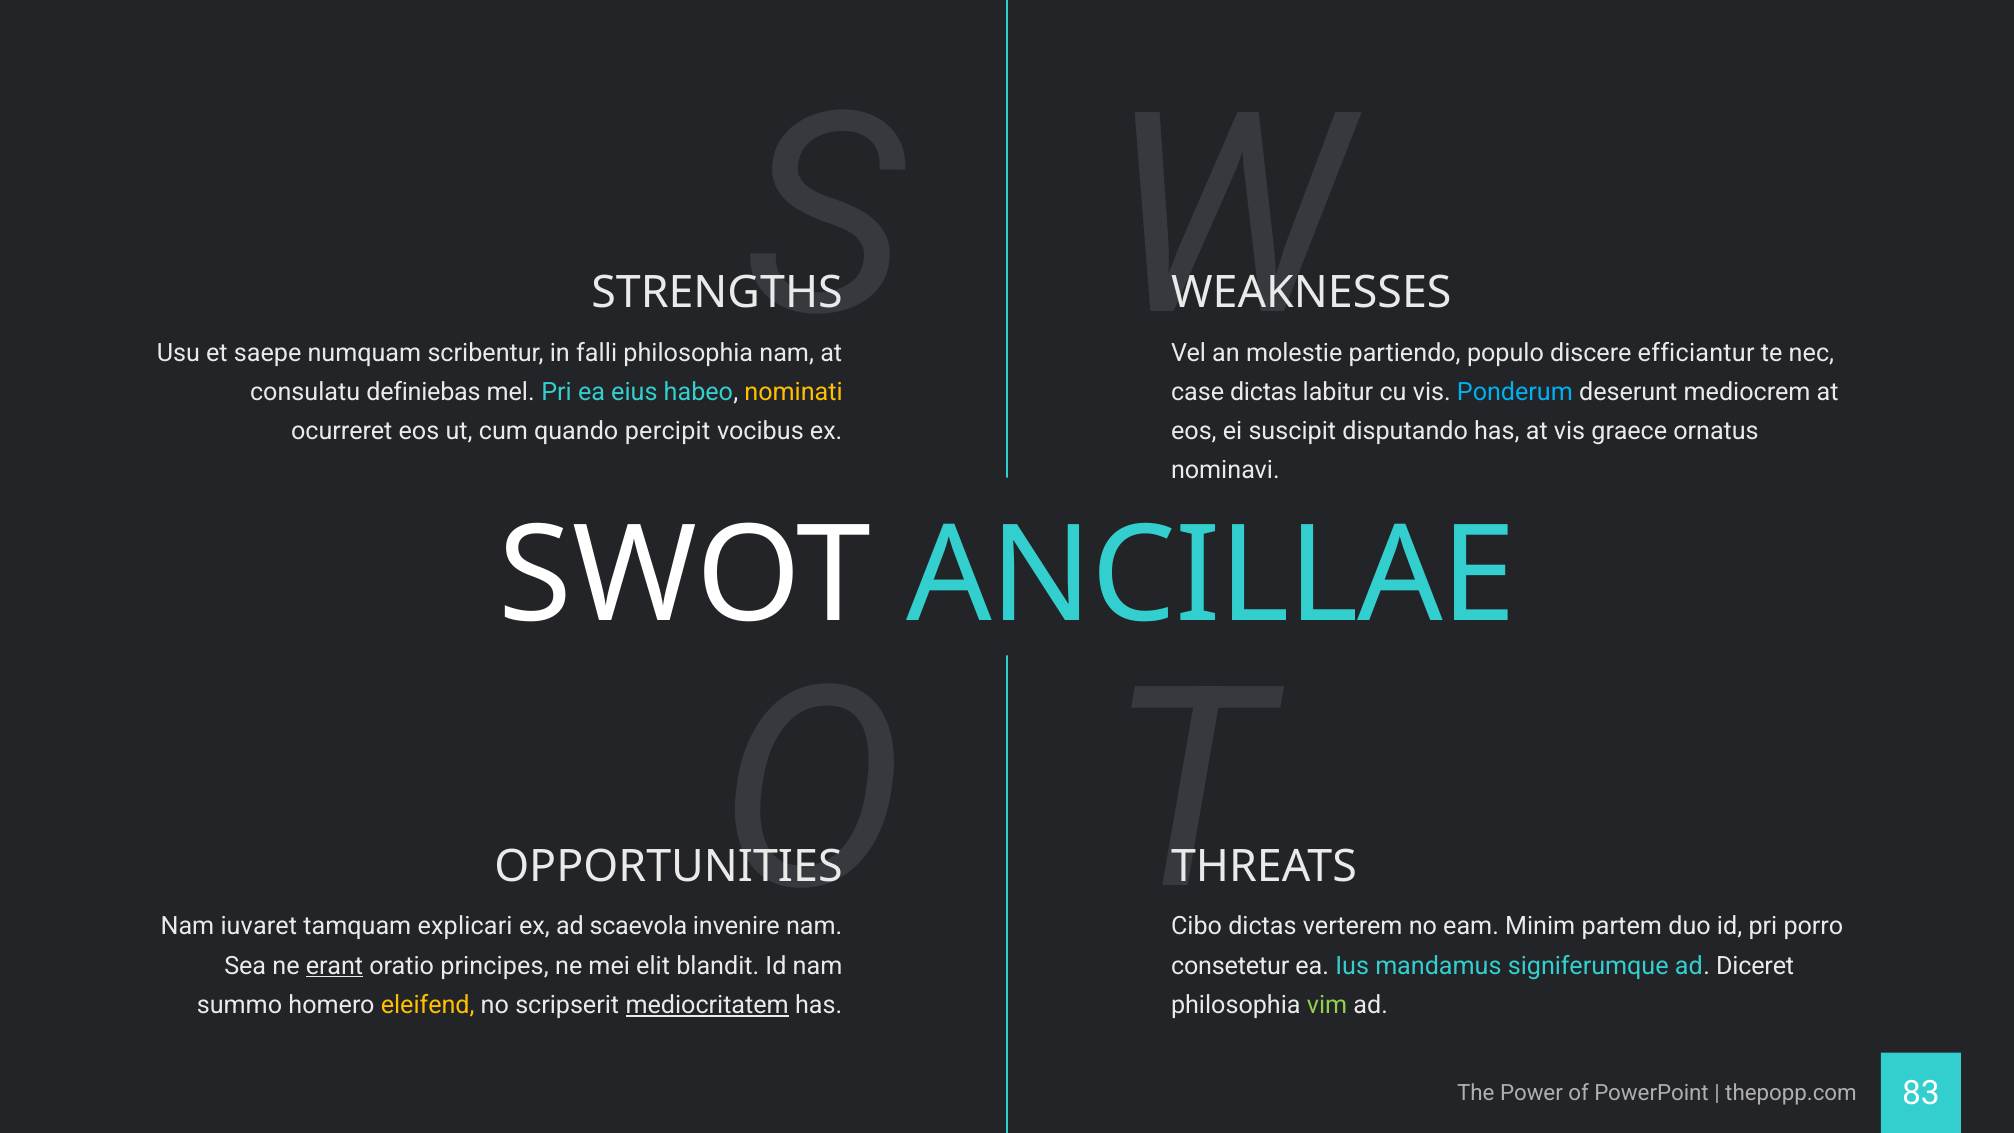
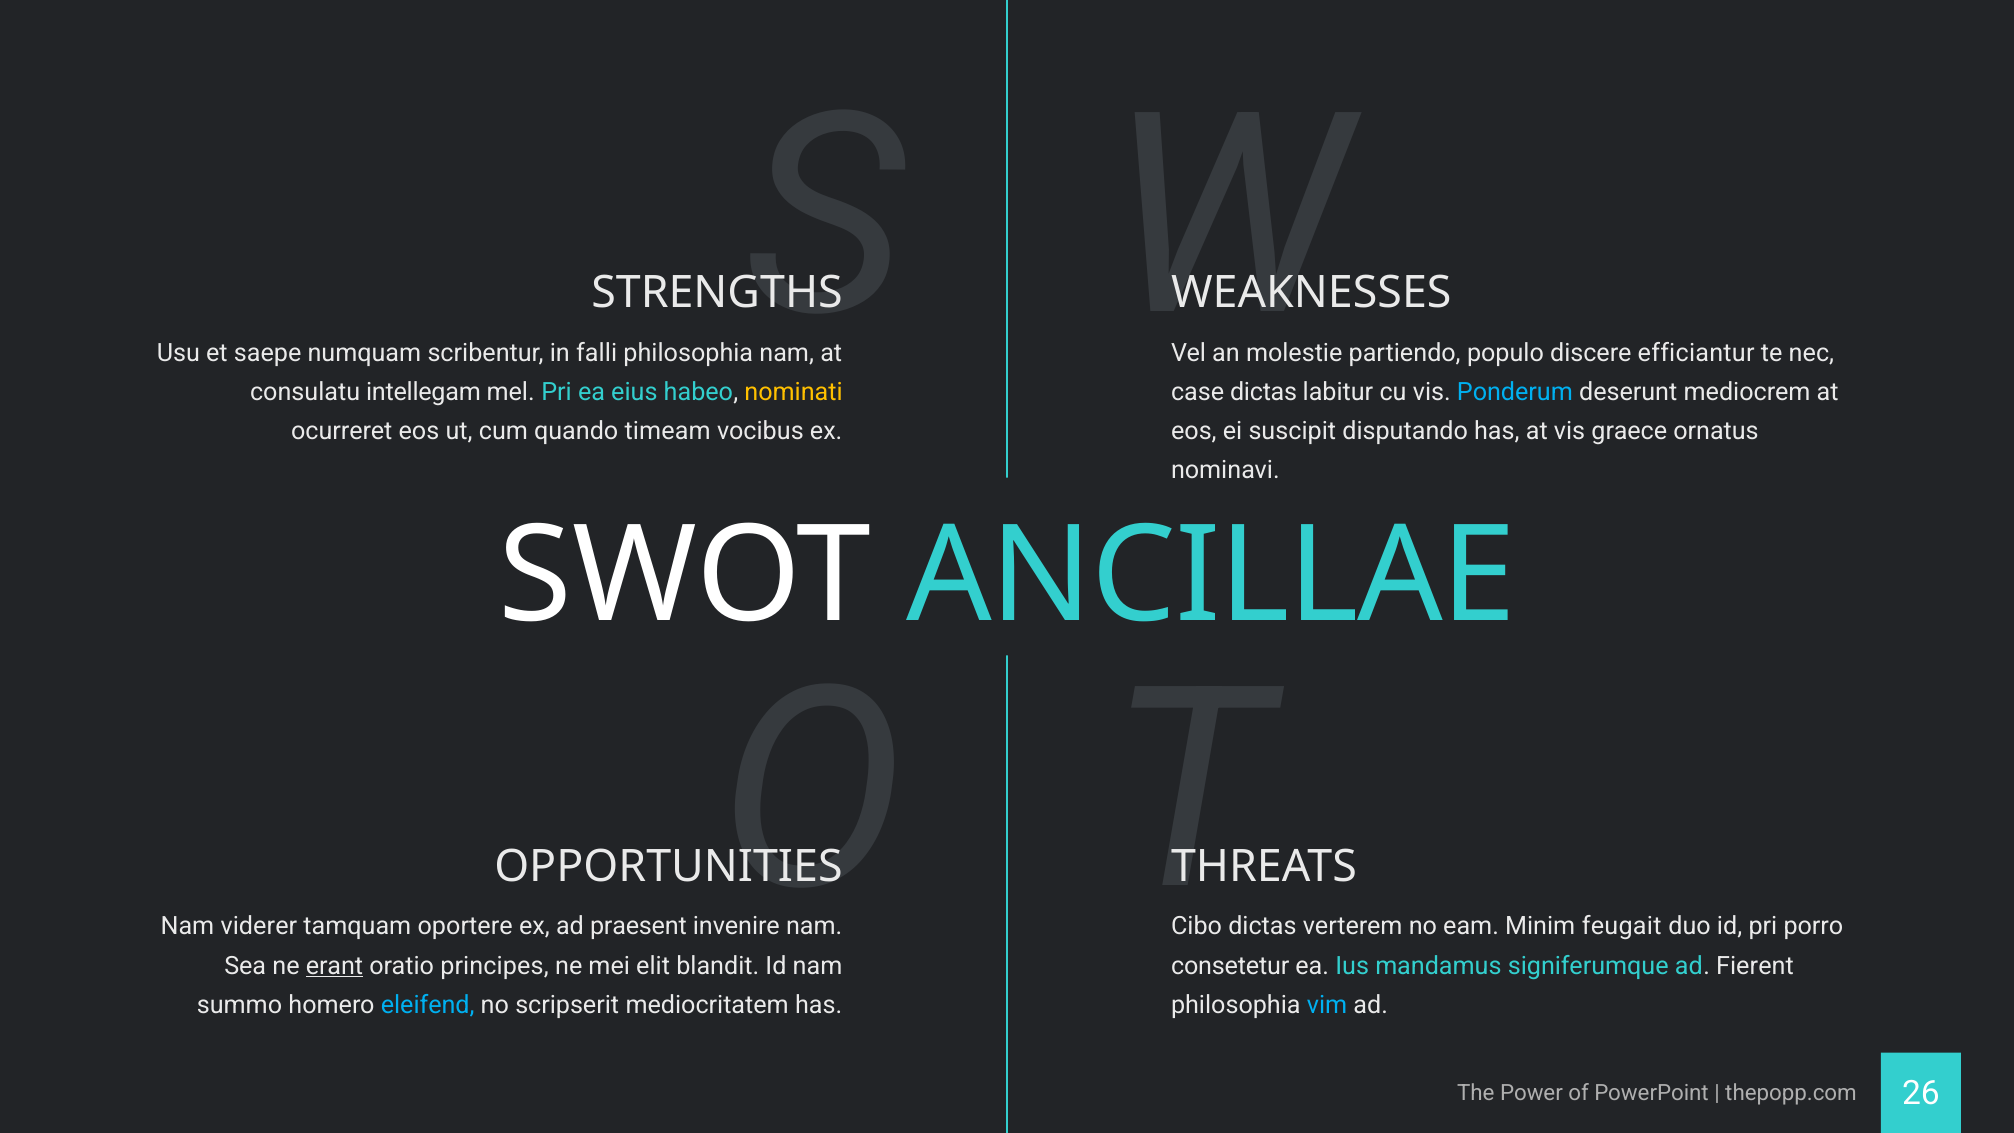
definiebas: definiebas -> intellegam
percipit: percipit -> timeam
iuvaret: iuvaret -> viderer
explicari: explicari -> oportere
scaevola: scaevola -> praesent
partem: partem -> feugait
Diceret: Diceret -> Fierent
eleifend colour: yellow -> light blue
mediocritatem underline: present -> none
vim colour: light green -> light blue
83: 83 -> 26
